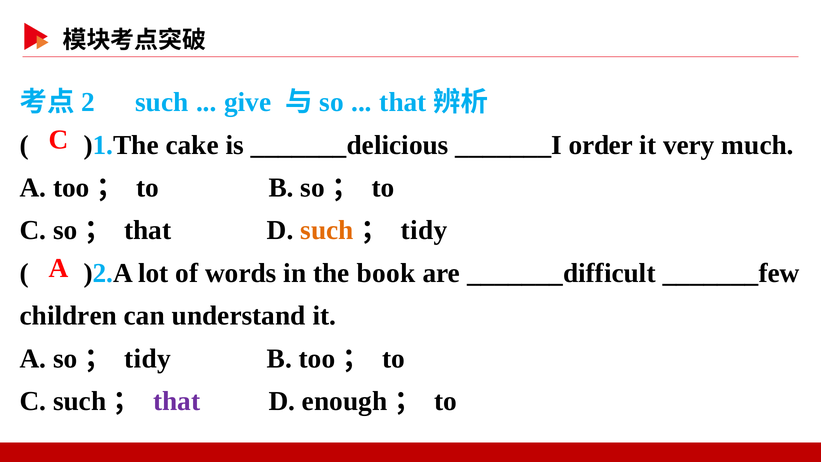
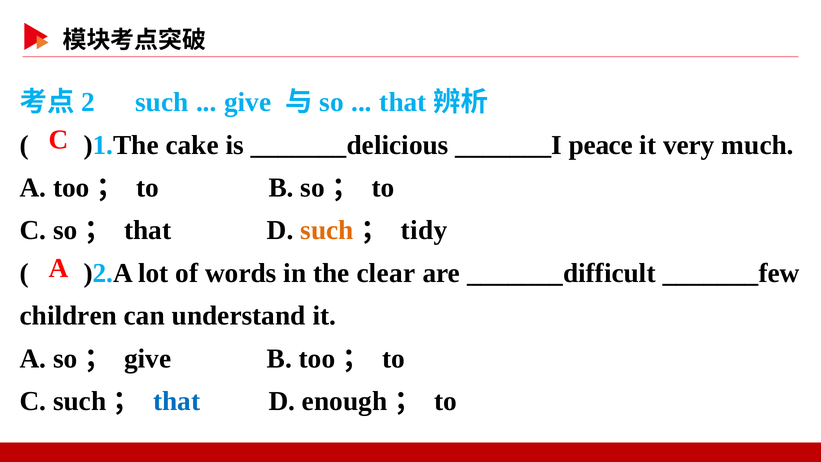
order: order -> peace
book: book -> clear
tidy at (148, 358): tidy -> give
that at (177, 401) colour: purple -> blue
